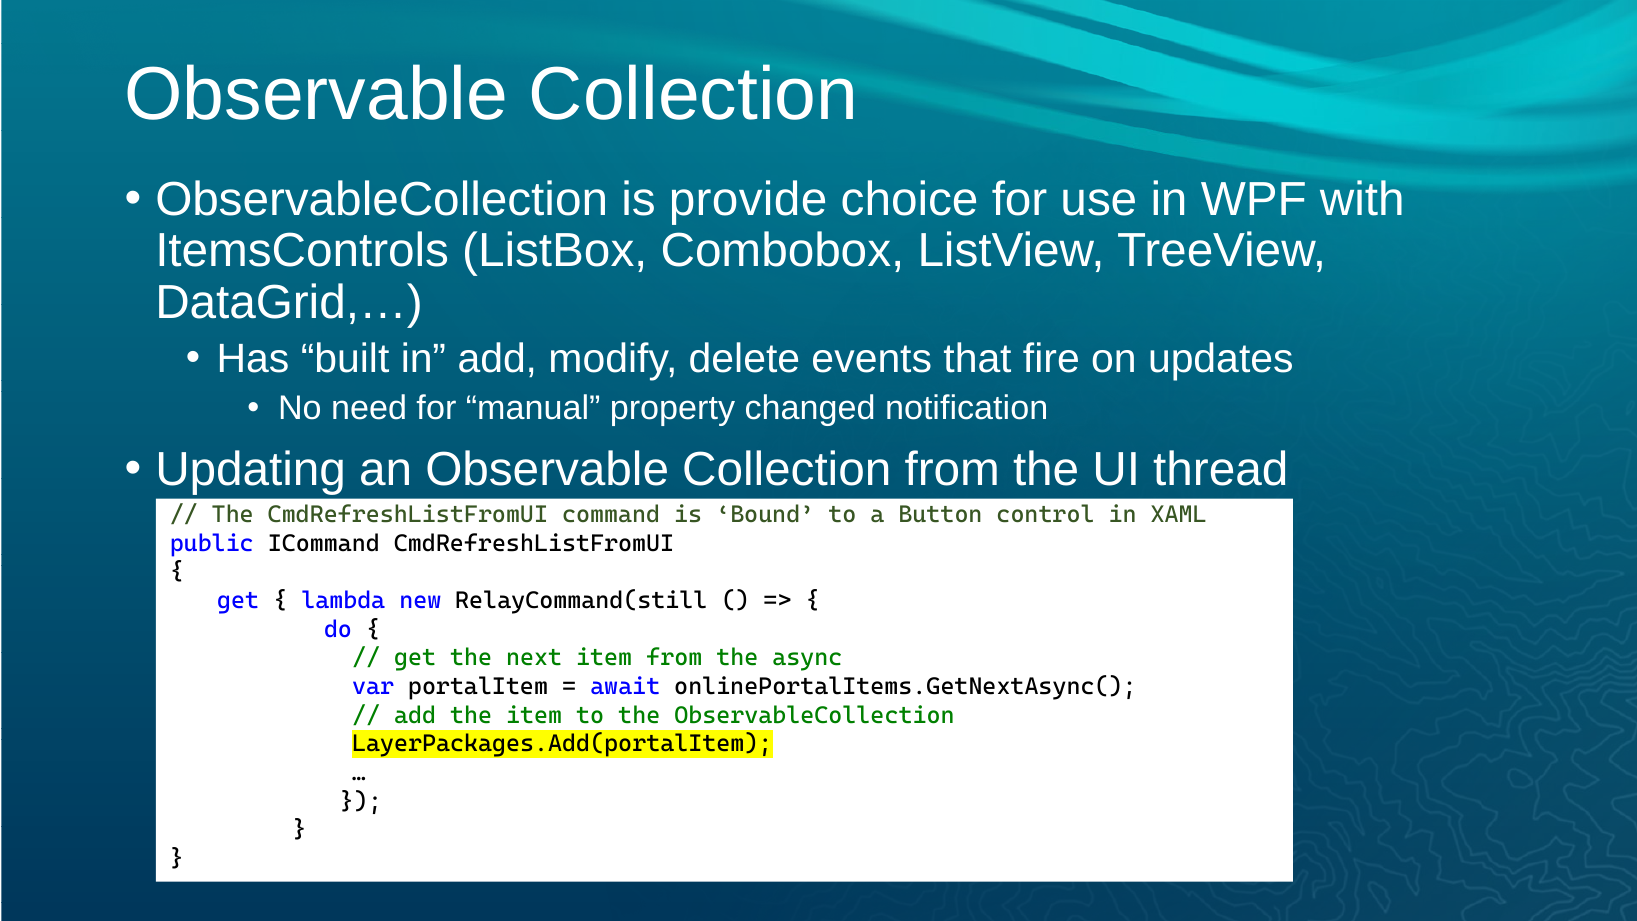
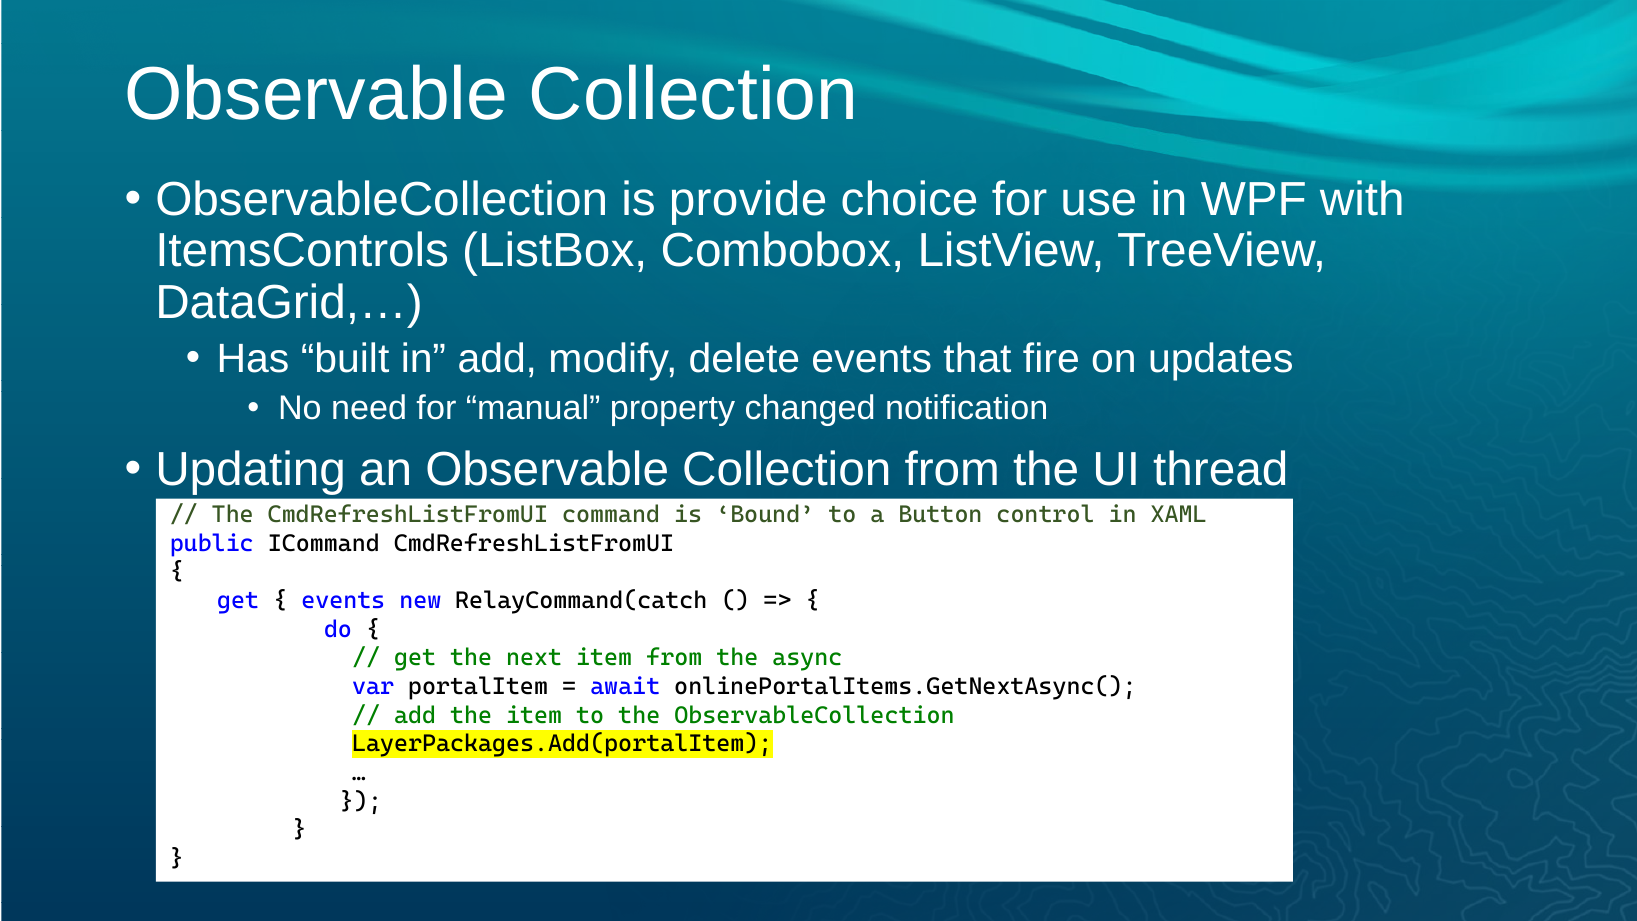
lambda at (343, 601): lambda -> events
RelayCommand(still: RelayCommand(still -> RelayCommand(catch
